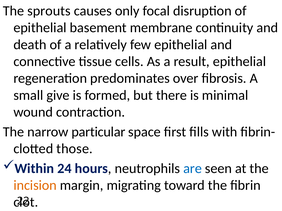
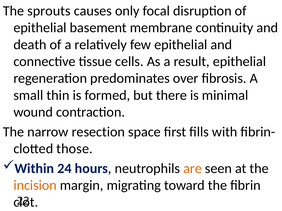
give: give -> thin
particular: particular -> resection
are colour: blue -> orange
